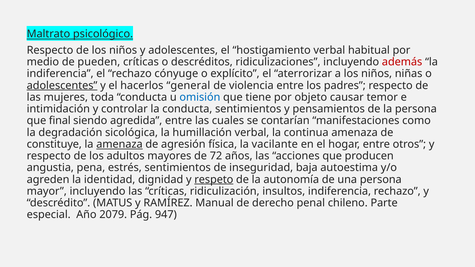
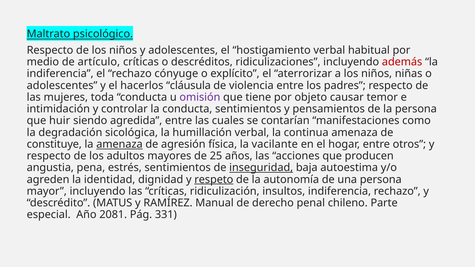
pueden: pueden -> artículo
adolescentes at (62, 86) underline: present -> none
general: general -> cláusula
omisión colour: blue -> purple
final: final -> huir
72: 72 -> 25
inseguridad underline: none -> present
2079: 2079 -> 2081
947: 947 -> 331
